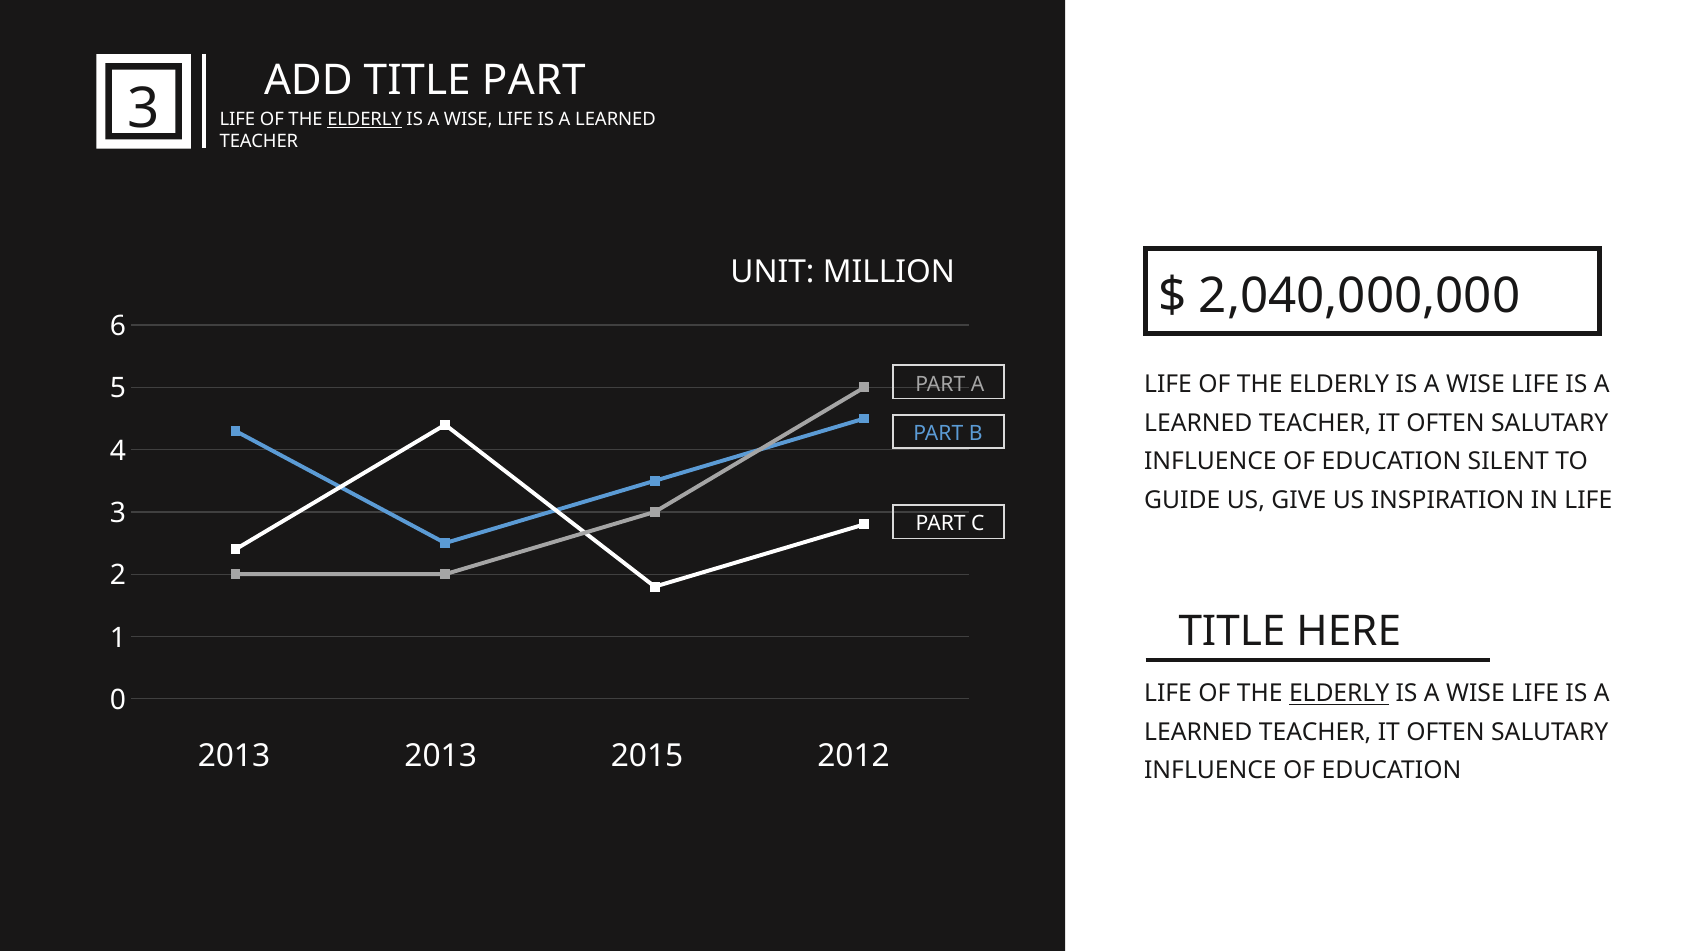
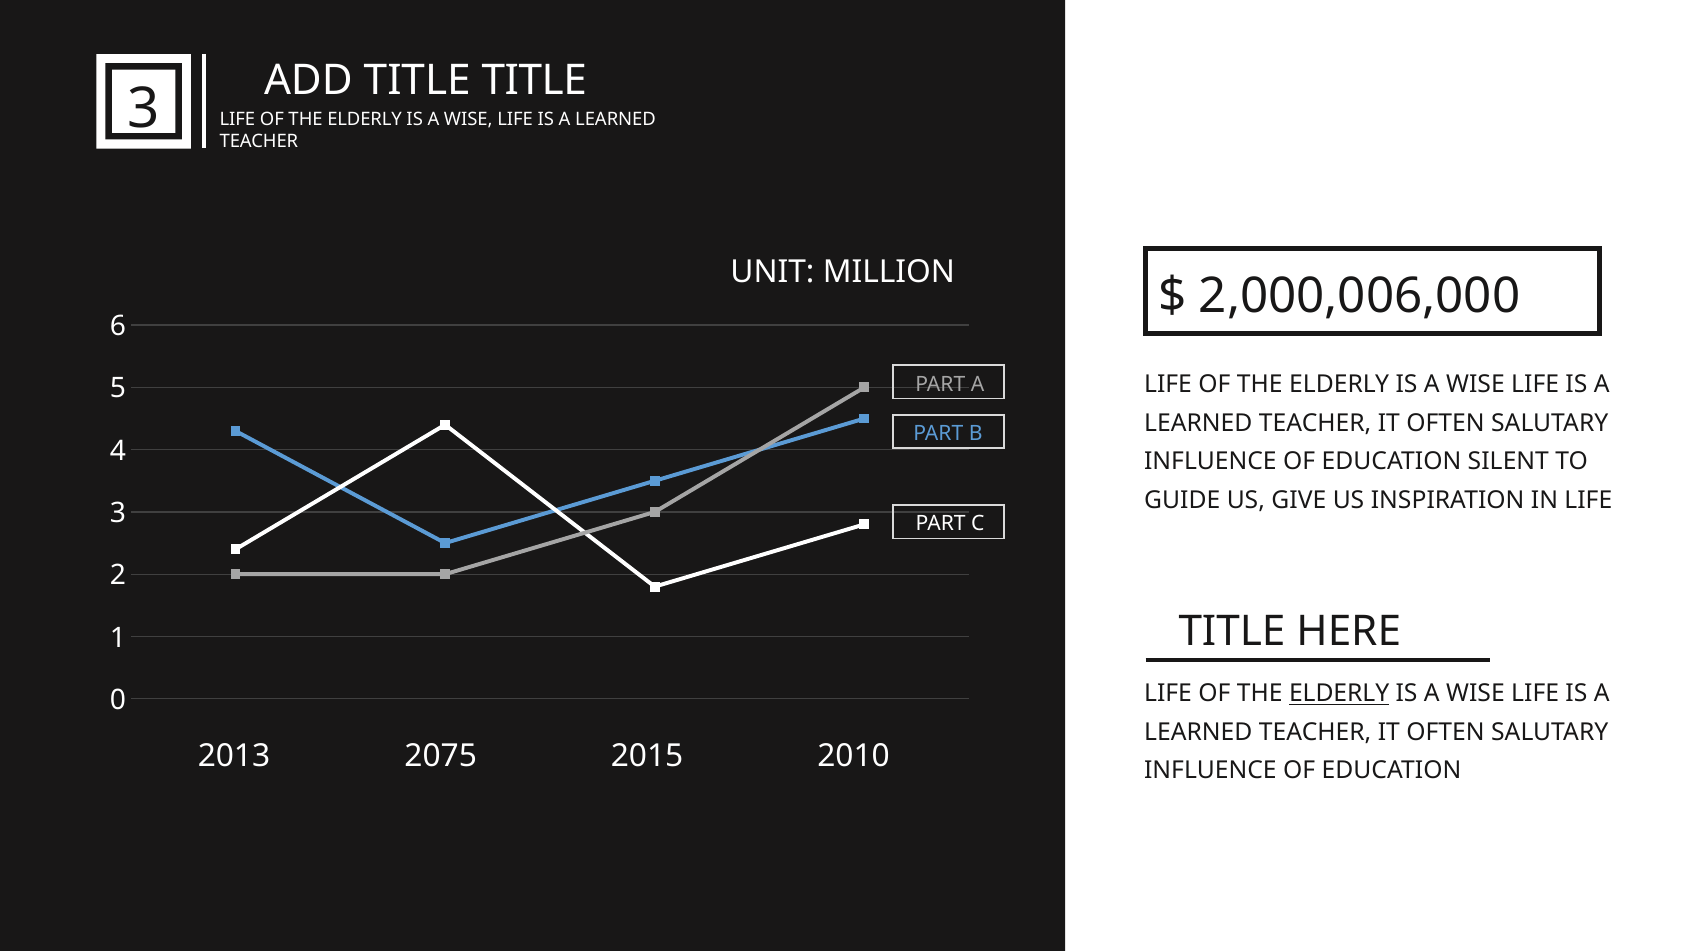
TITLE PART: PART -> TITLE
ELDERLY at (365, 120) underline: present -> none
2,040,000,000: 2,040,000,000 -> 2,000,006,000
2013 2013: 2013 -> 2075
2012: 2012 -> 2010
